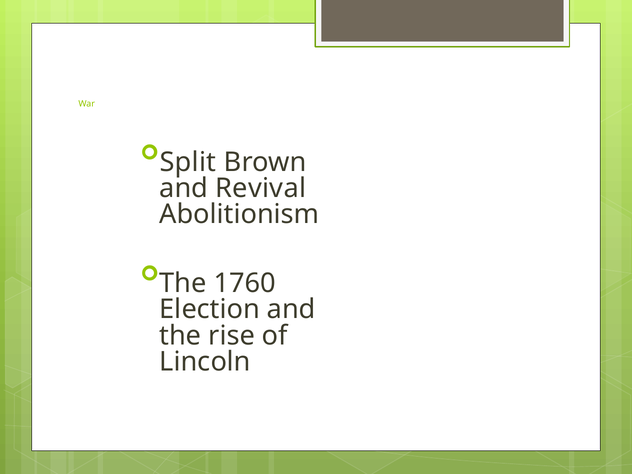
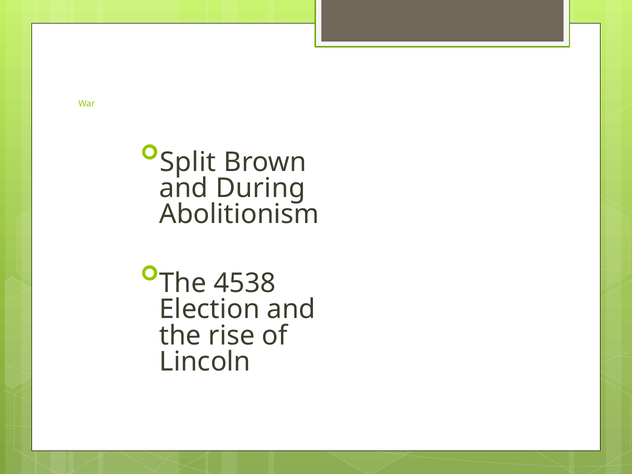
Revival: Revival -> During
1760: 1760 -> 4538
